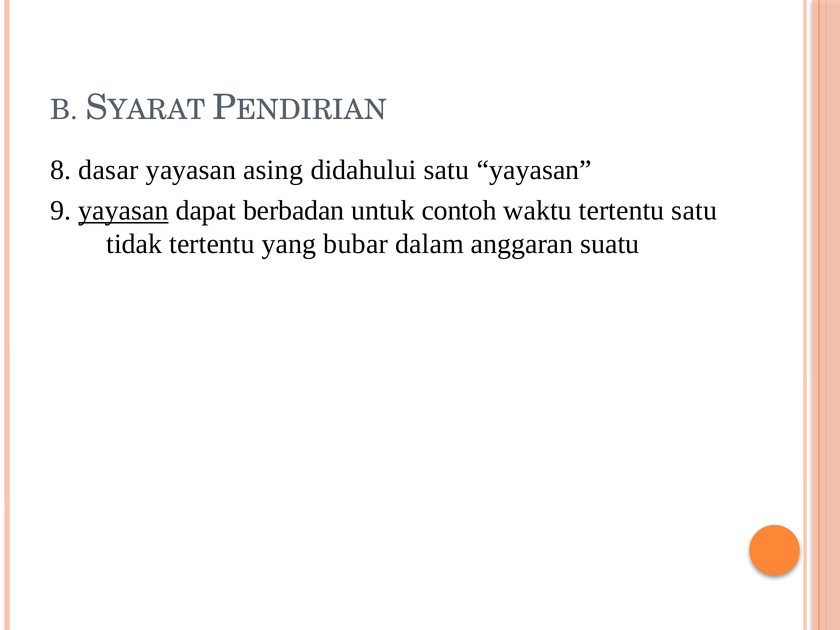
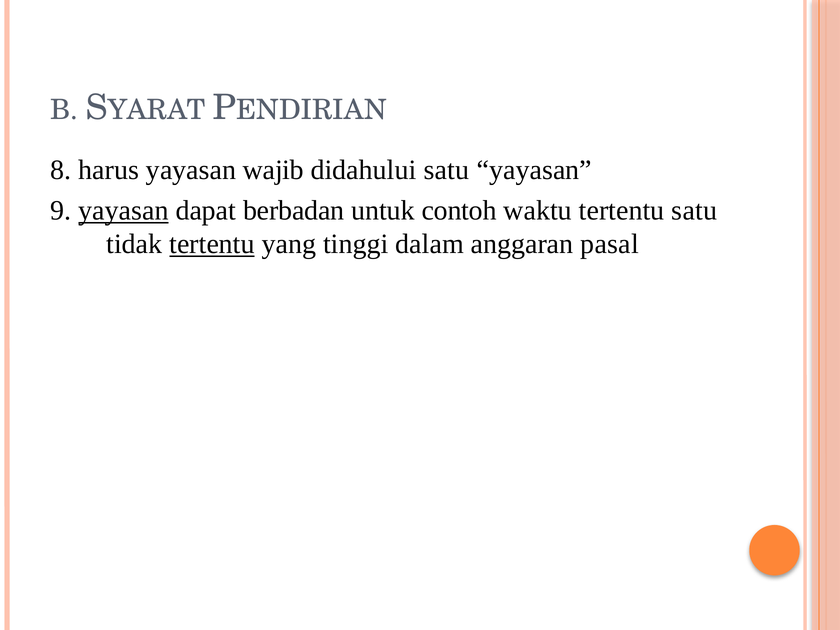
dasar: dasar -> harus
asing: asing -> wajib
tertentu at (212, 244) underline: none -> present
bubar: bubar -> tinggi
suatu: suatu -> pasal
